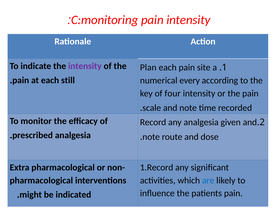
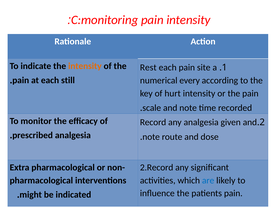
intensity at (85, 66) colour: purple -> orange
Plan: Plan -> Rest
four: four -> hurt
1.Record: 1.Record -> 2.Record
